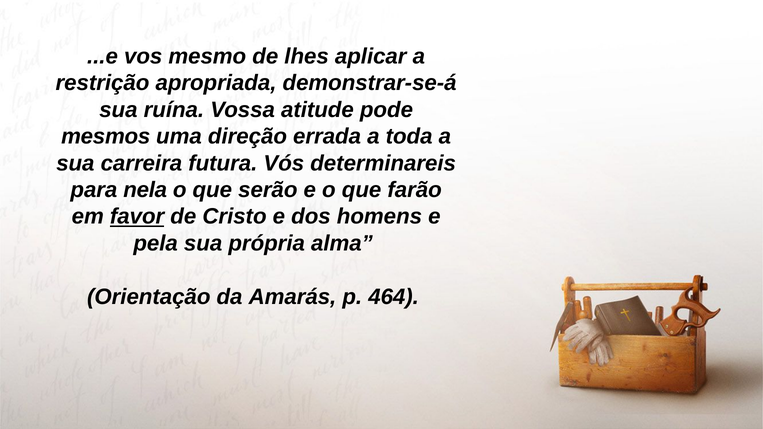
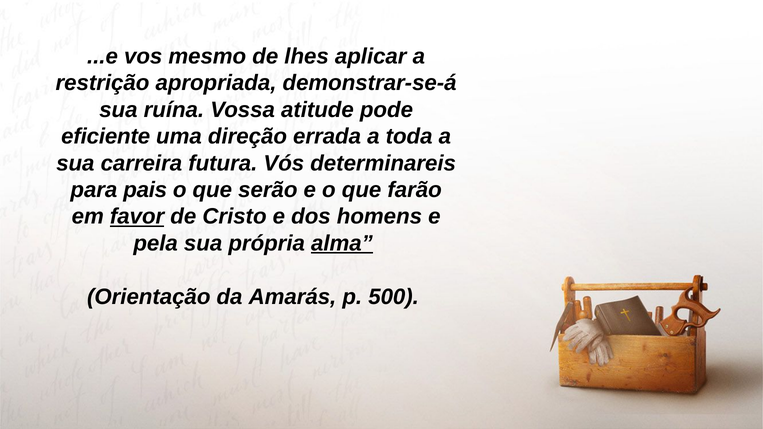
mesmos: mesmos -> eficiente
nela: nela -> pais
alma underline: none -> present
464: 464 -> 500
